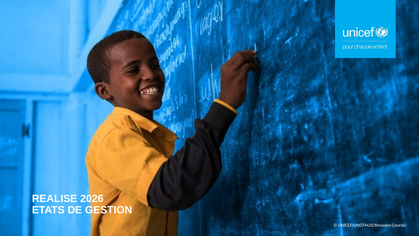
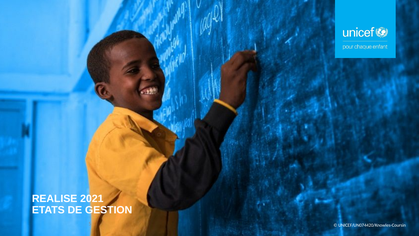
2026: 2026 -> 2021
